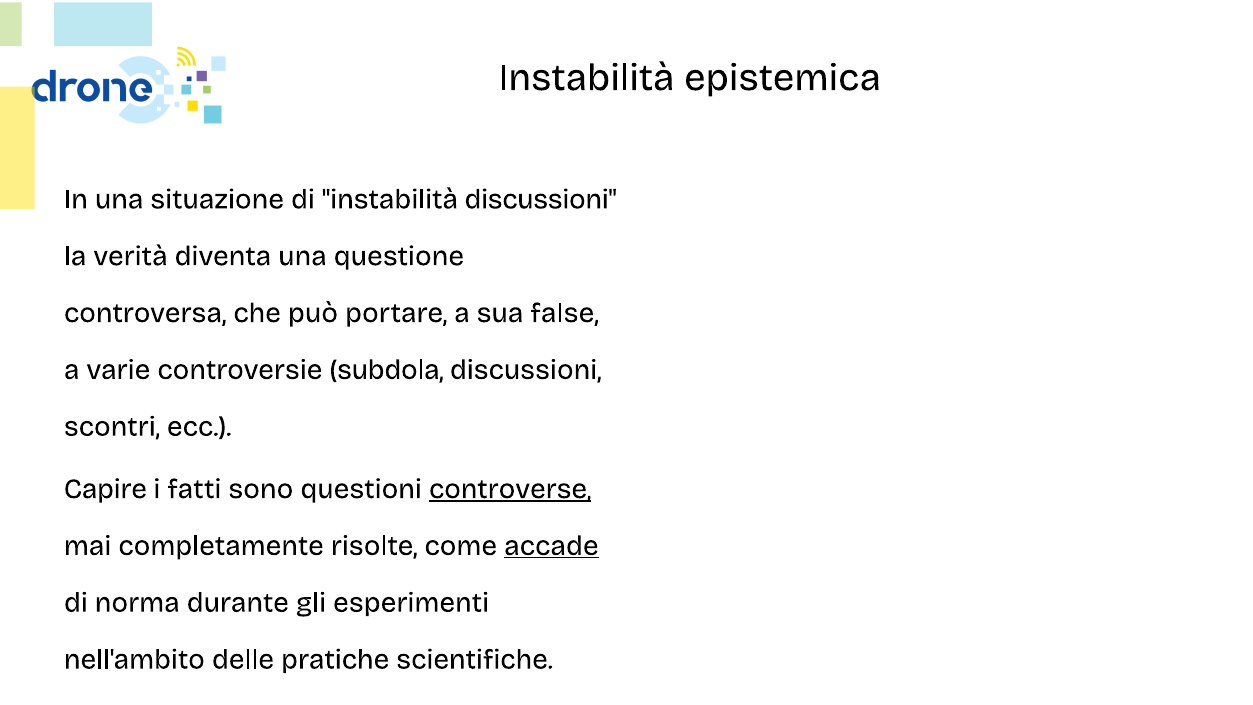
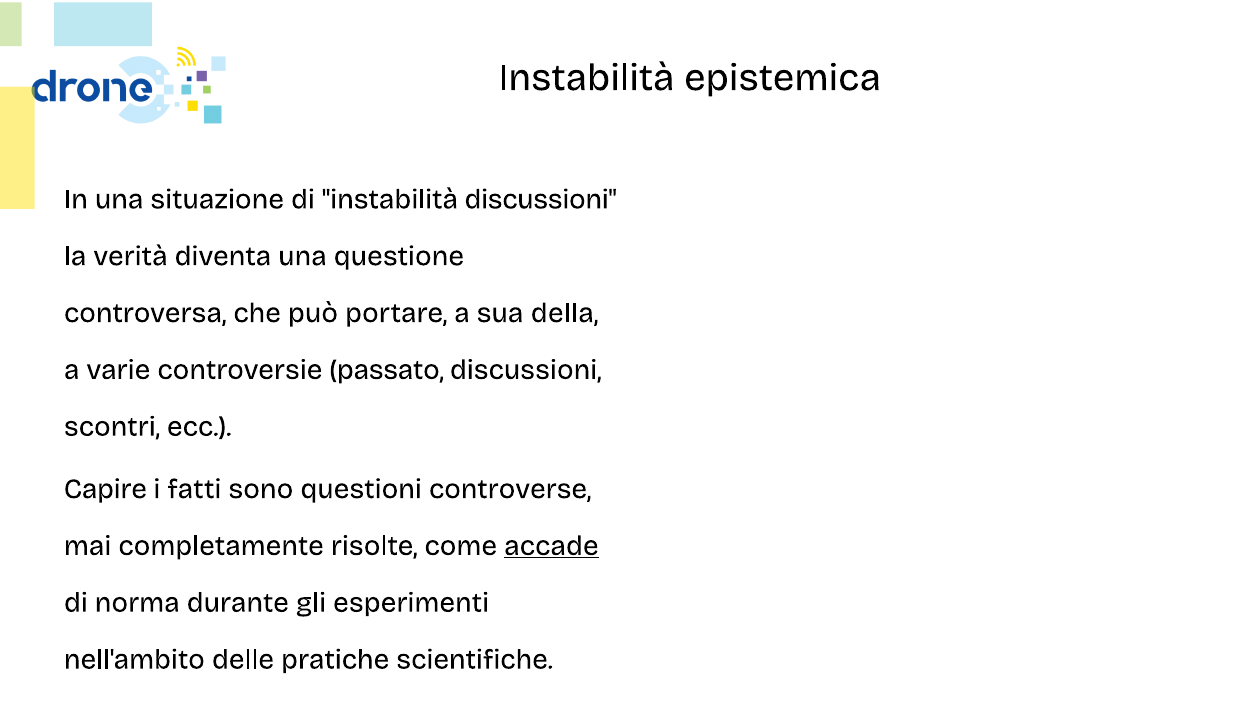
false: false -> della
subdola: subdola -> passato
controverse underline: present -> none
